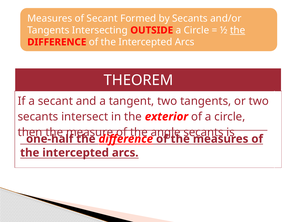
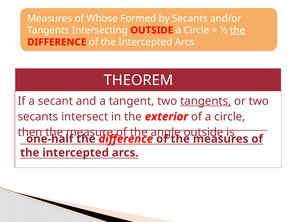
of Secant: Secant -> Whose
tangents at (206, 101) underline: none -> present
angle secants: secants -> outside
